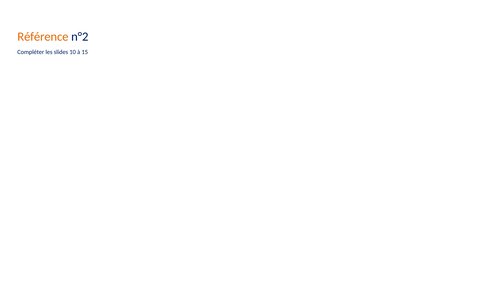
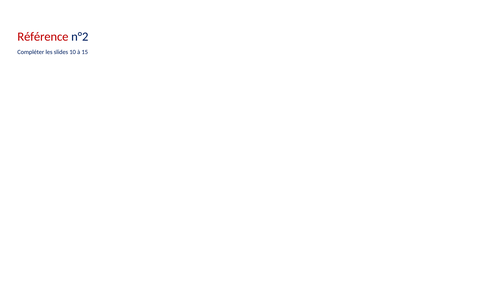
Référence colour: orange -> red
